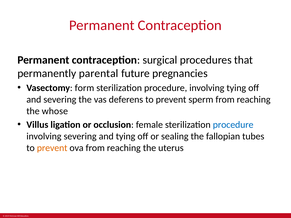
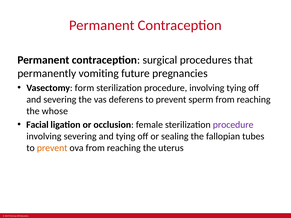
parental: parental -> vomiting
Villus: Villus -> Facial
procedure at (233, 125) colour: blue -> purple
